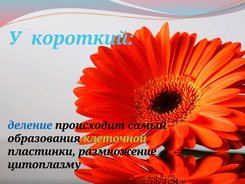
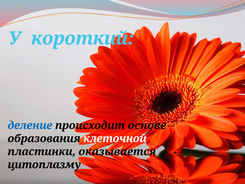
самый: самый -> основе
клеточной colour: light green -> white
размножение: размножение -> оказывается
